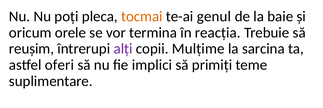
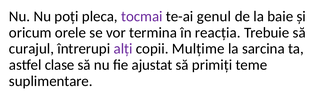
tocmai colour: orange -> purple
reușim: reușim -> curajul
oferi: oferi -> clase
implici: implici -> ajustat
